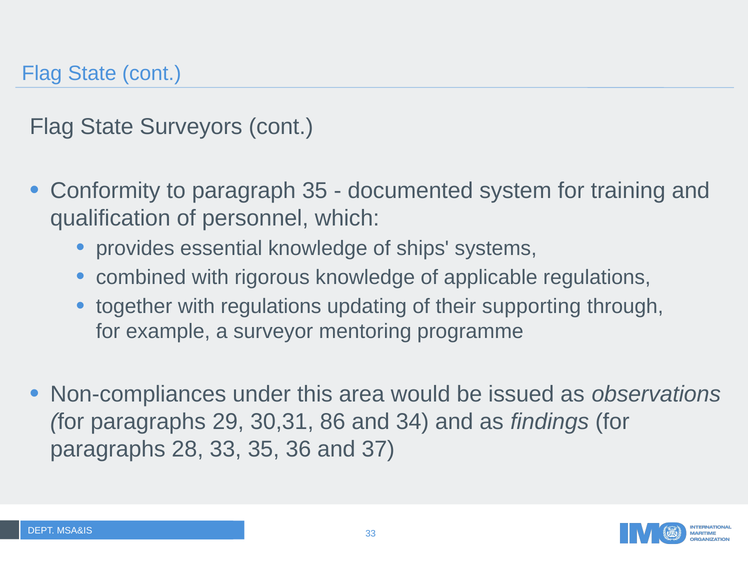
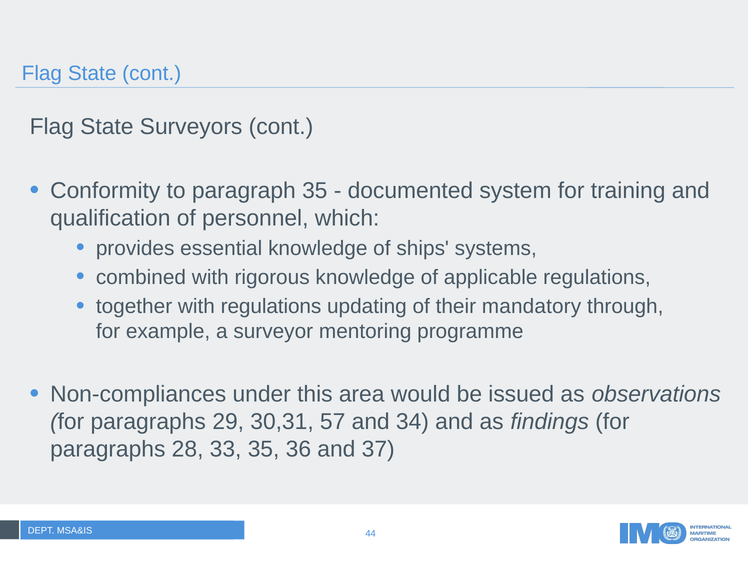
supporting: supporting -> mandatory
86: 86 -> 57
33 at (371, 534): 33 -> 44
